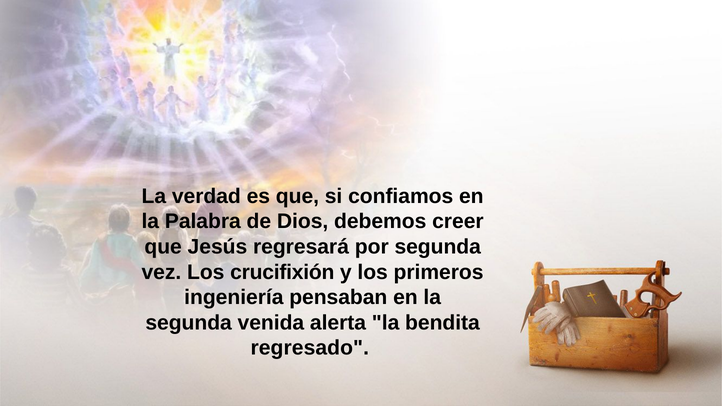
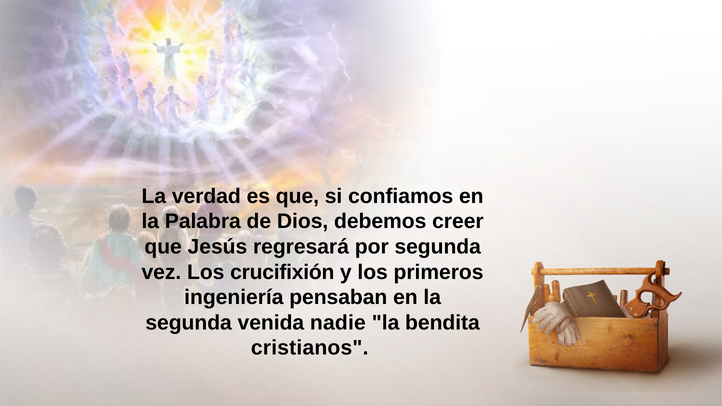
alerta: alerta -> nadie
regresado: regresado -> cristianos
